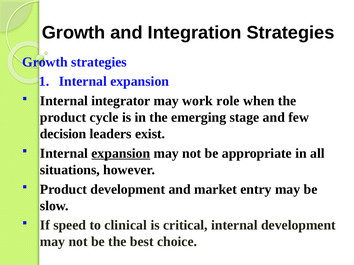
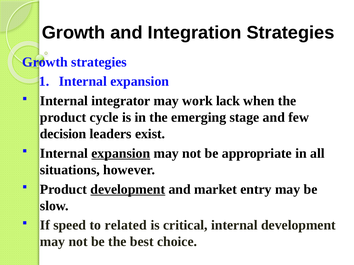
role: role -> lack
development at (128, 190) underline: none -> present
clinical: clinical -> related
